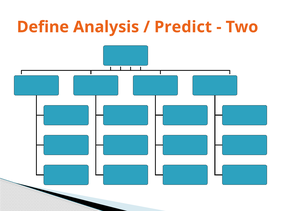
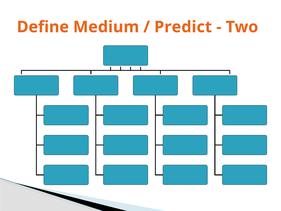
Analysis: Analysis -> Medium
